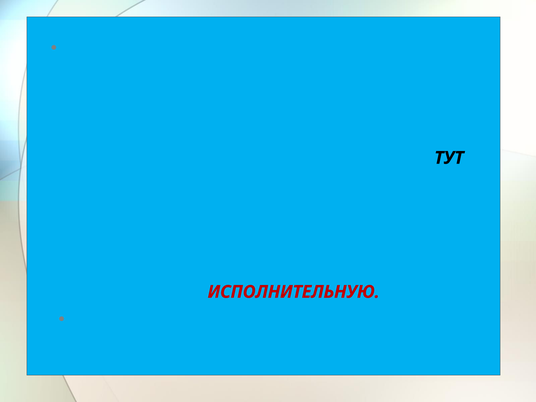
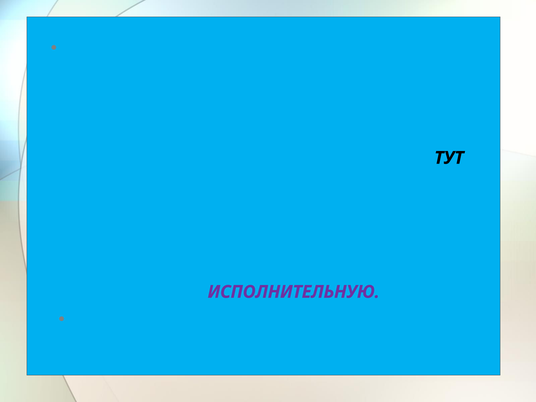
ИСПОЛНИТЕЛЬНУЮ colour: red -> purple
